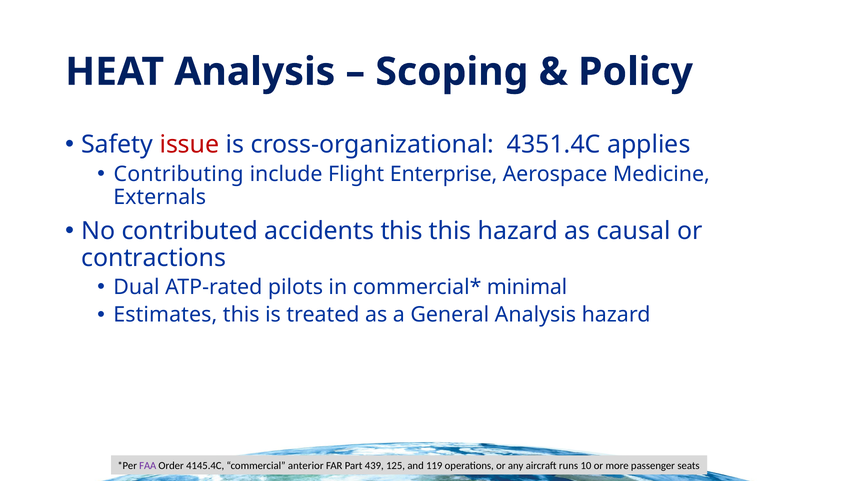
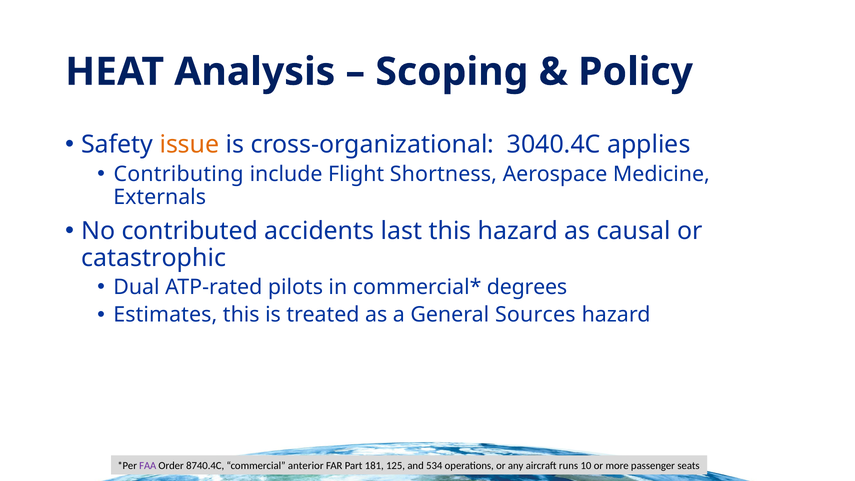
issue colour: red -> orange
4351.4C: 4351.4C -> 3040.4C
Enterprise: Enterprise -> Shortness
accidents this: this -> last
contractions: contractions -> catastrophic
minimal: minimal -> degrees
General Analysis: Analysis -> Sources
4145.4C: 4145.4C -> 8740.4C
439: 439 -> 181
119: 119 -> 534
